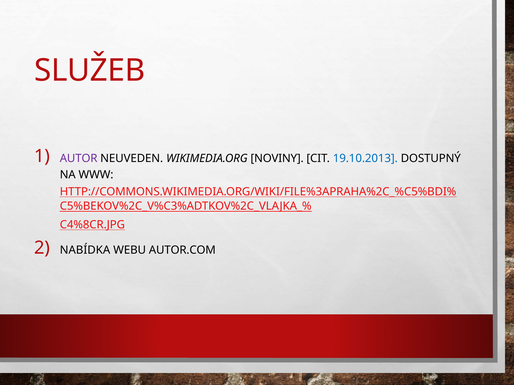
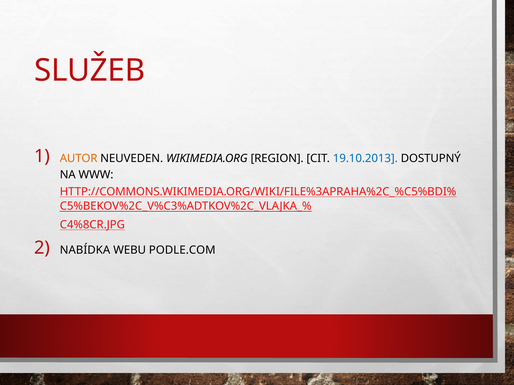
AUTOR colour: purple -> orange
NOVINY: NOVINY -> REGION
AUTOR.COM: AUTOR.COM -> PODLE.COM
